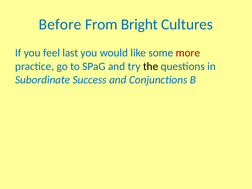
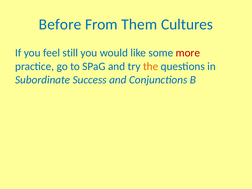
Bright: Bright -> Them
last: last -> still
the colour: black -> orange
